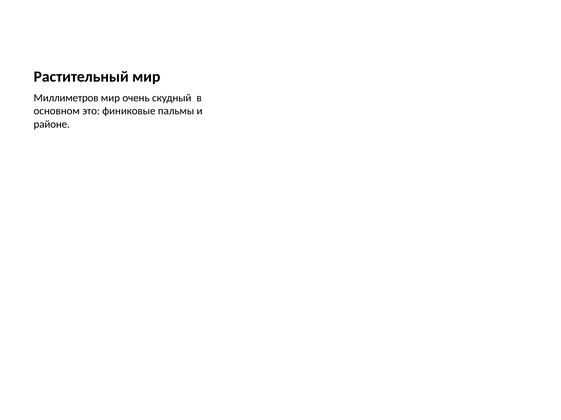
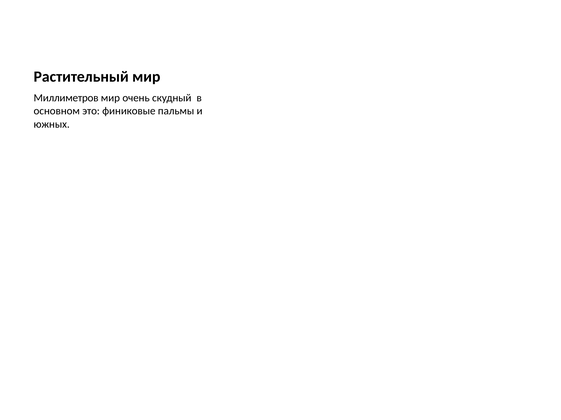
районе: районе -> южных
